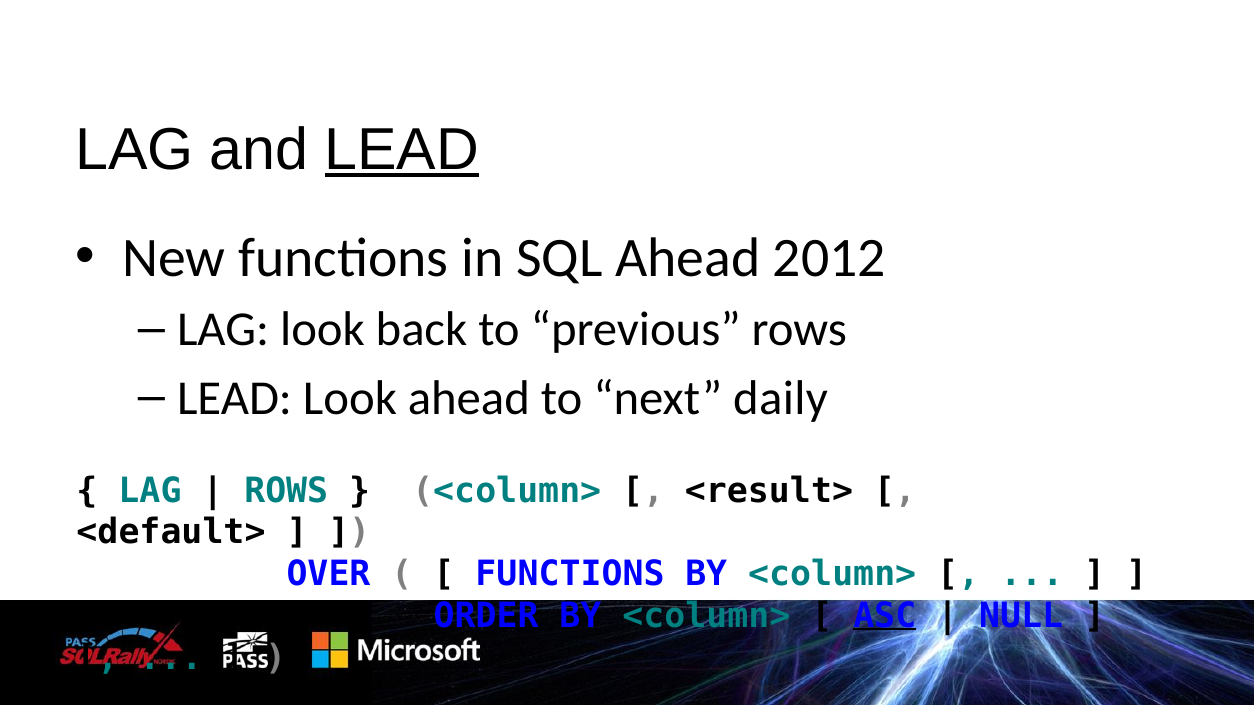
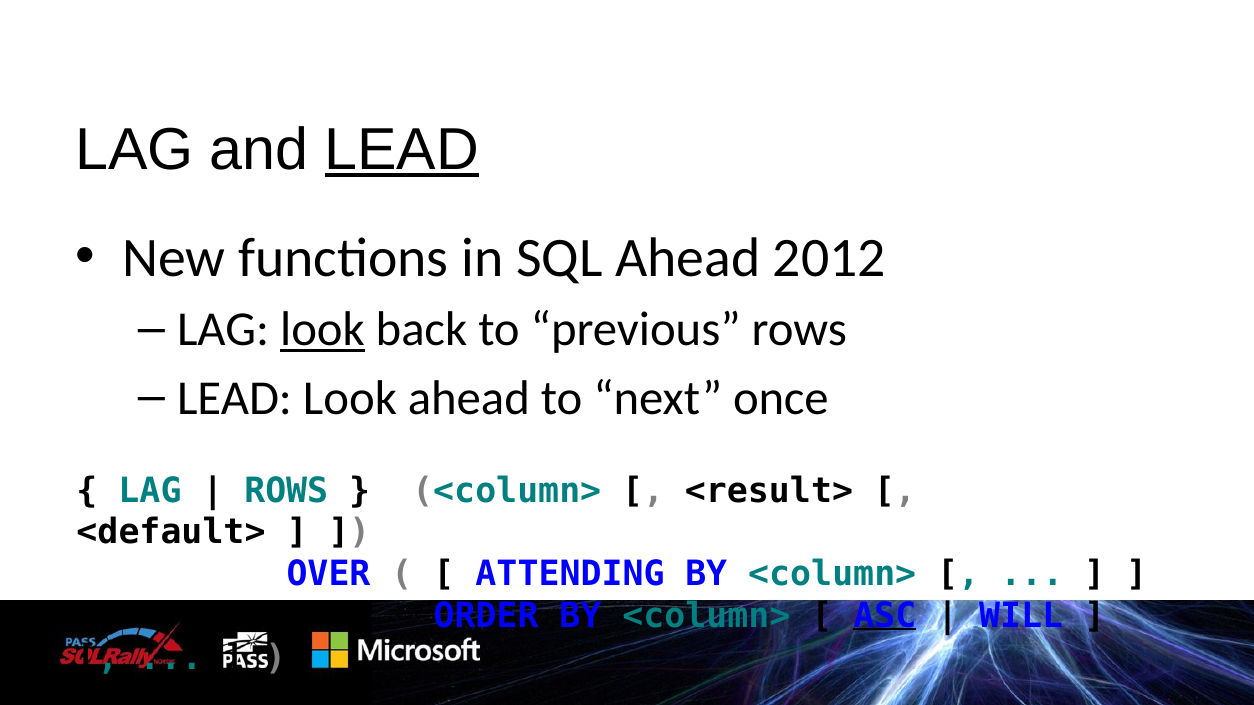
look at (322, 330) underline: none -> present
daily: daily -> once
FUNCTIONS at (570, 574): FUNCTIONS -> ATTENDING
NULL: NULL -> WILL
